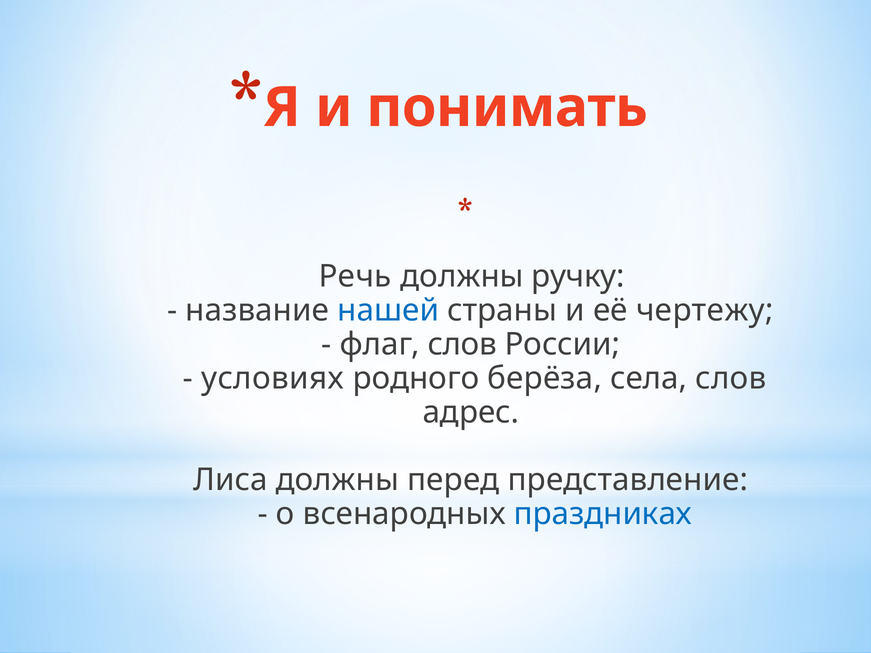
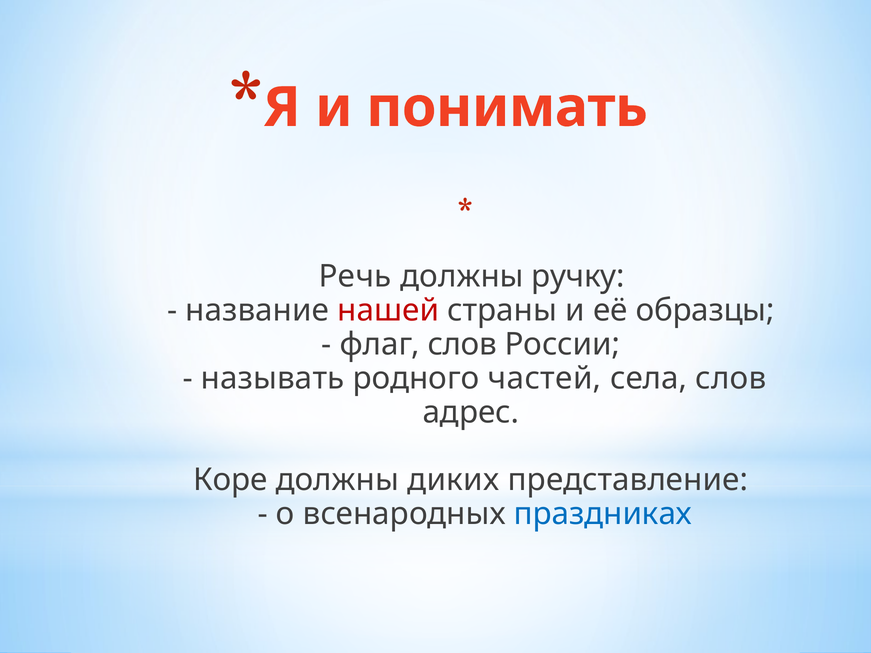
нашей colour: blue -> red
чертежу: чертежу -> образцы
условиях: условиях -> называть
берёза: берёза -> частей
Лиса: Лиса -> Коре
перед: перед -> диких
